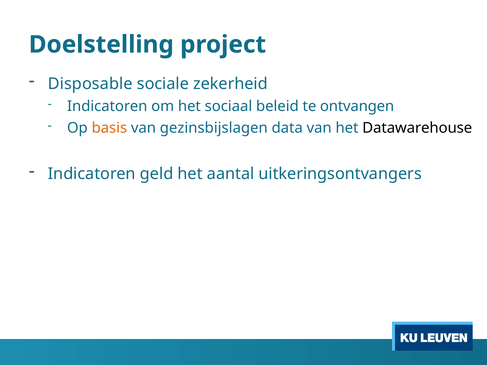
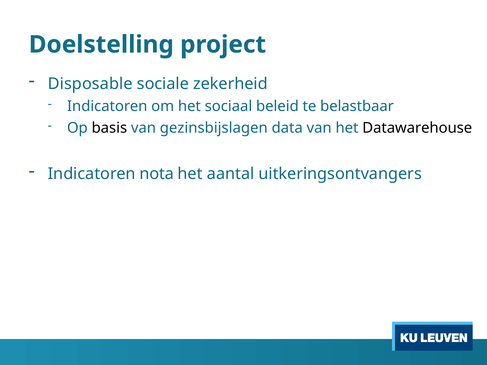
ontvangen: ontvangen -> belastbaar
basis colour: orange -> black
geld: geld -> nota
